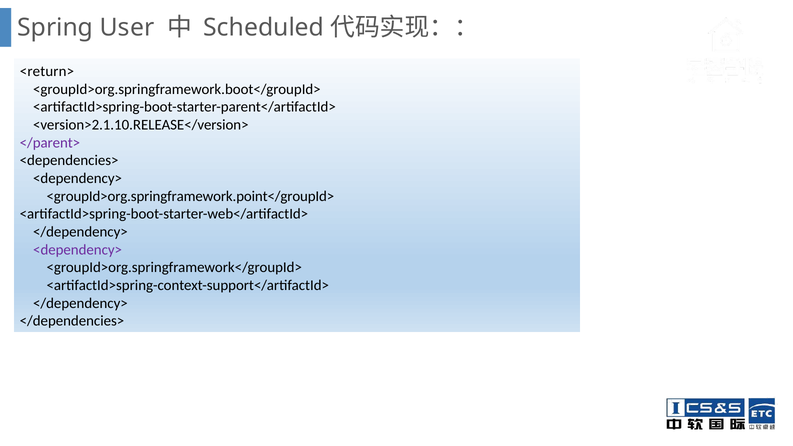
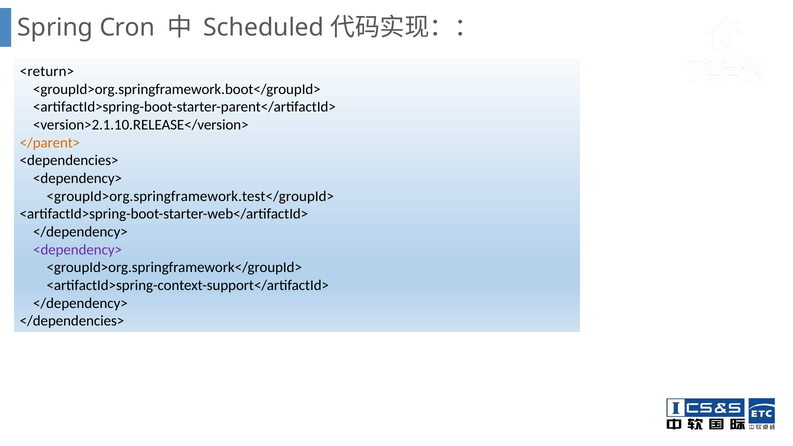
User: User -> Cron
</parent> colour: purple -> orange
<groupId>org.springframework.point</groupId>: <groupId>org.springframework.point</groupId> -> <groupId>org.springframework.test</groupId>
